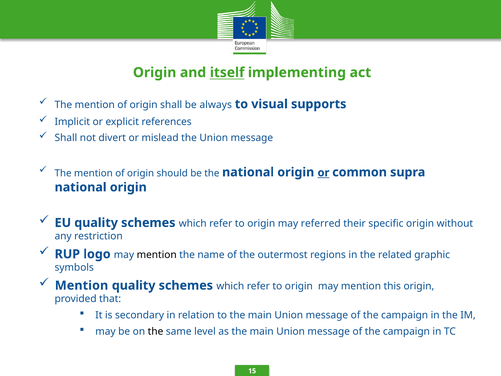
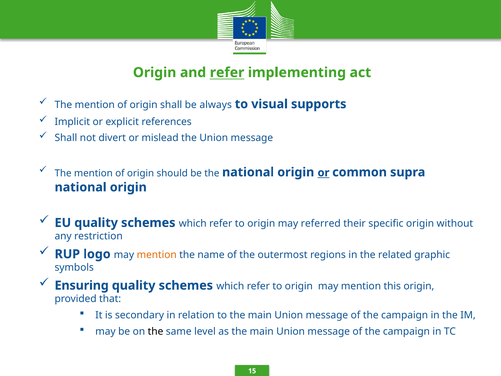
and itself: itself -> refer
mention at (157, 255) colour: black -> orange
Mention at (82, 285): Mention -> Ensuring
